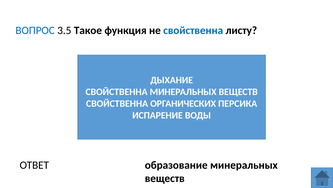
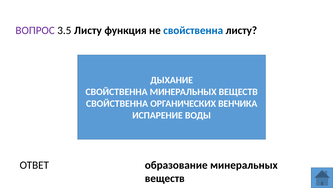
ВОПРОС colour: blue -> purple
3.5 Такое: Такое -> Листу
ПЕРСИКА: ПЕРСИКА -> ВЕНЧИКА
